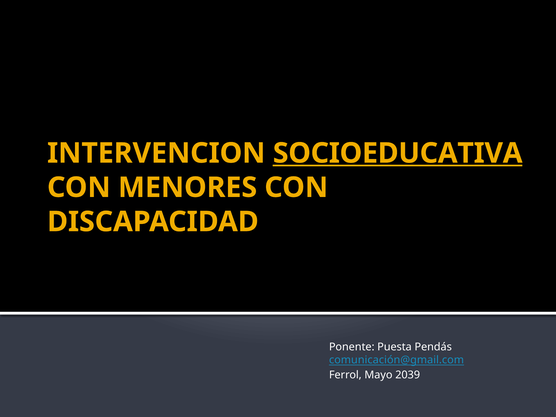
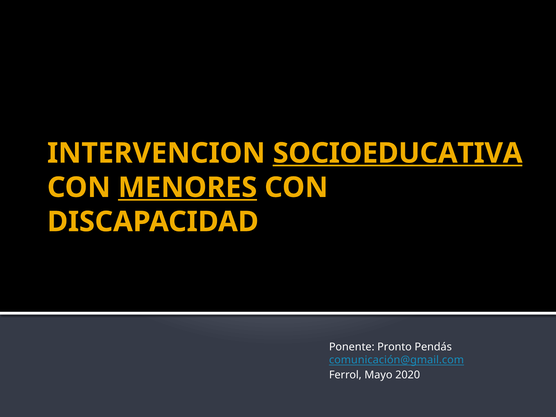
MENORES underline: none -> present
Puesta: Puesta -> Pronto
2039: 2039 -> 2020
